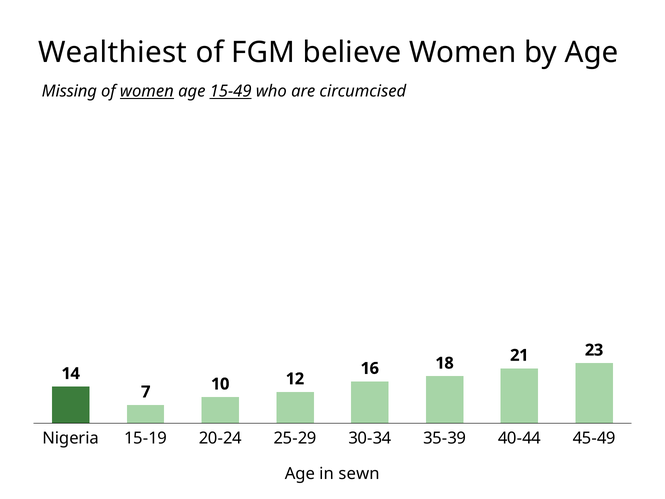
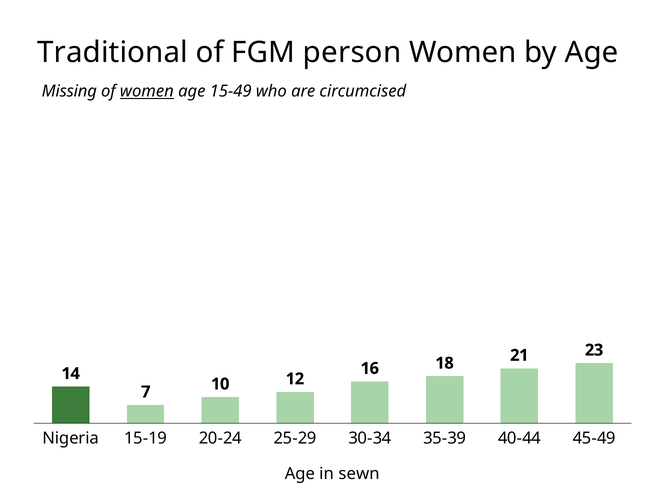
Wealthiest: Wealthiest -> Traditional
believe: believe -> person
15-49 underline: present -> none
